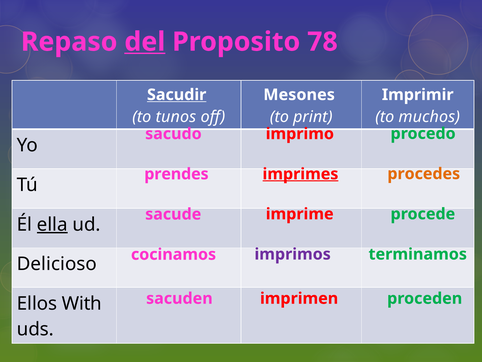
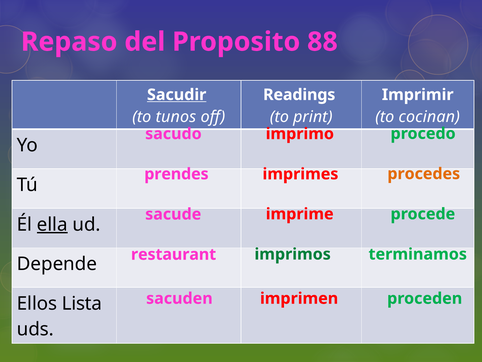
del underline: present -> none
78: 78 -> 88
Mesones: Mesones -> Readings
muchos: muchos -> cocinan
imprimes underline: present -> none
imprimos colour: purple -> green
cocinamos: cocinamos -> restaurant
Delicioso: Delicioso -> Depende
With: With -> Lista
